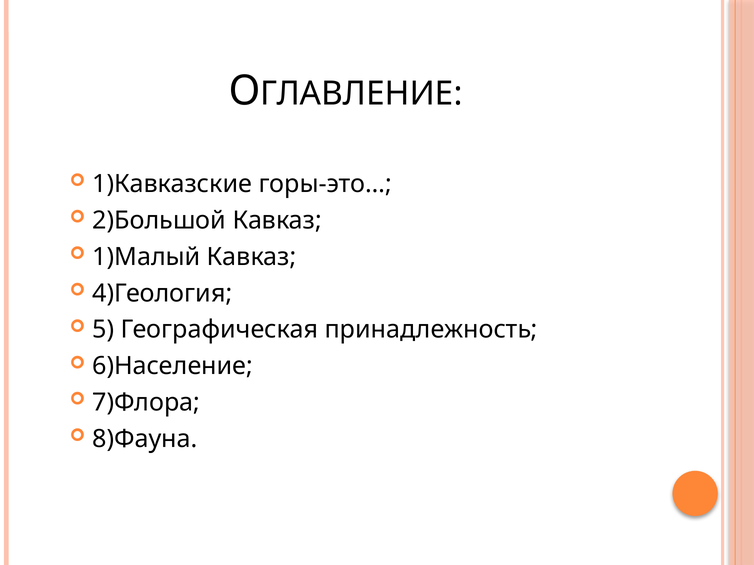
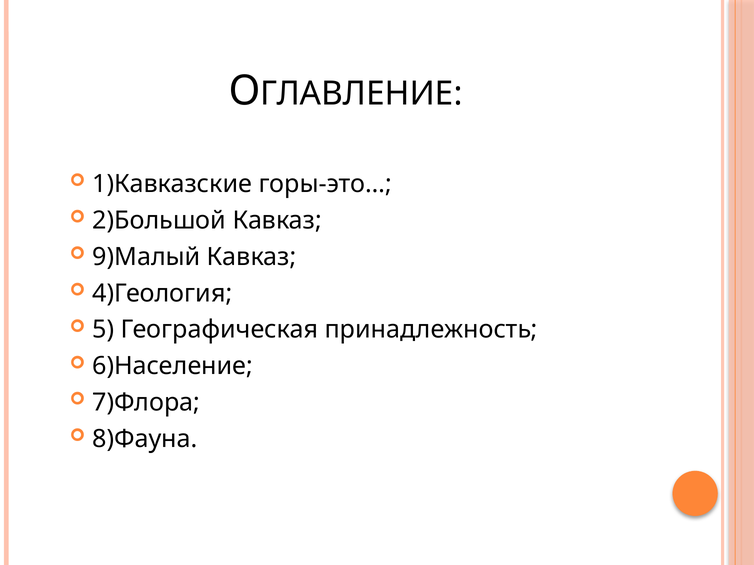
1)Малый: 1)Малый -> 9)Малый
